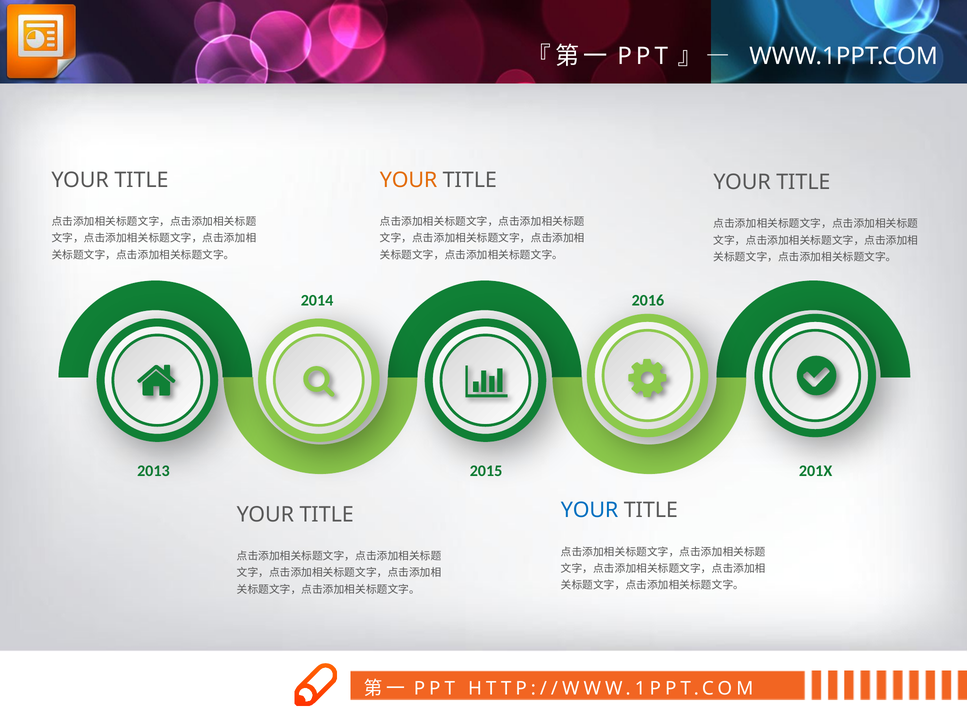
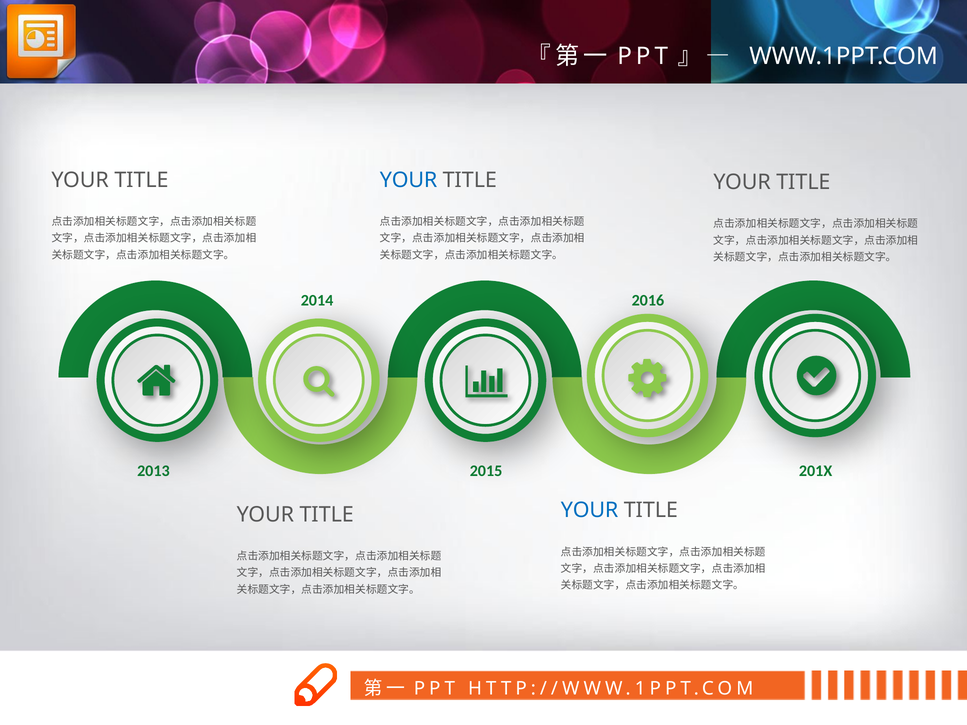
YOUR at (409, 180) colour: orange -> blue
